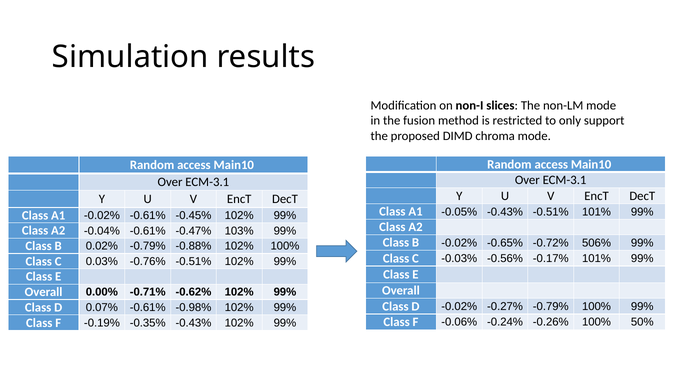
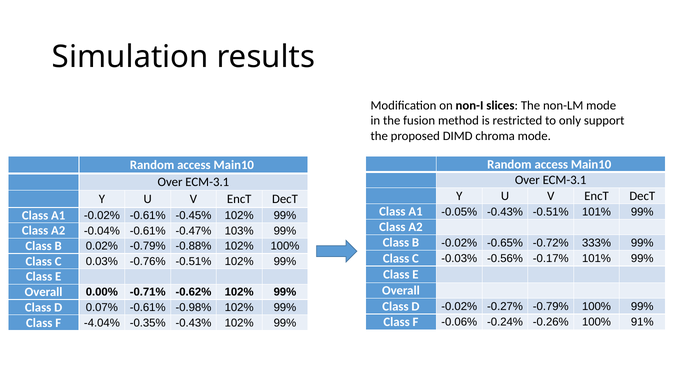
506%: 506% -> 333%
50%: 50% -> 91%
-0.19%: -0.19% -> -4.04%
